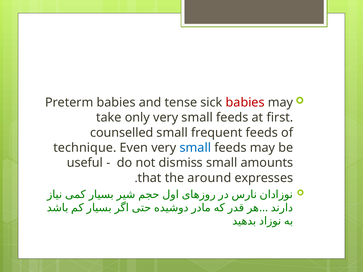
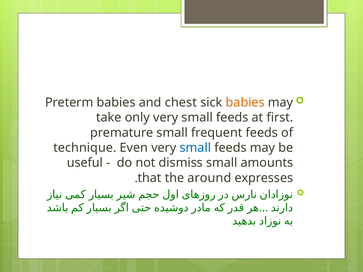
tense: tense -> chest
babies at (245, 103) colour: red -> orange
counselled: counselled -> premature
